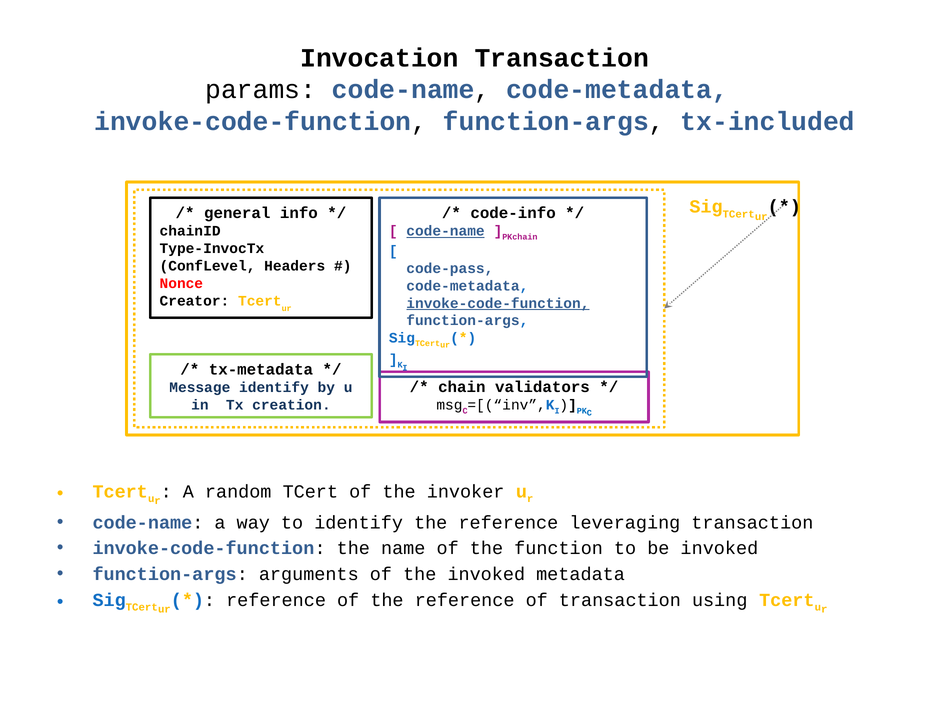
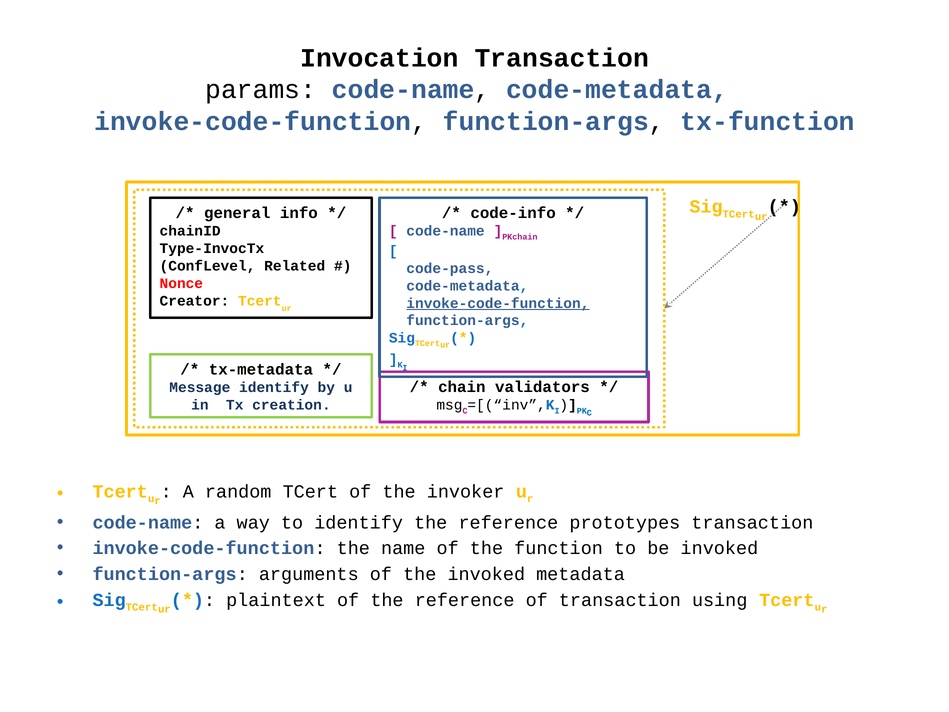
tx-included: tx-included -> tx-function
code-name at (446, 231) underline: present -> none
Headers: Headers -> Related
leveraging: leveraging -> prototypes
reference at (276, 600): reference -> plaintext
